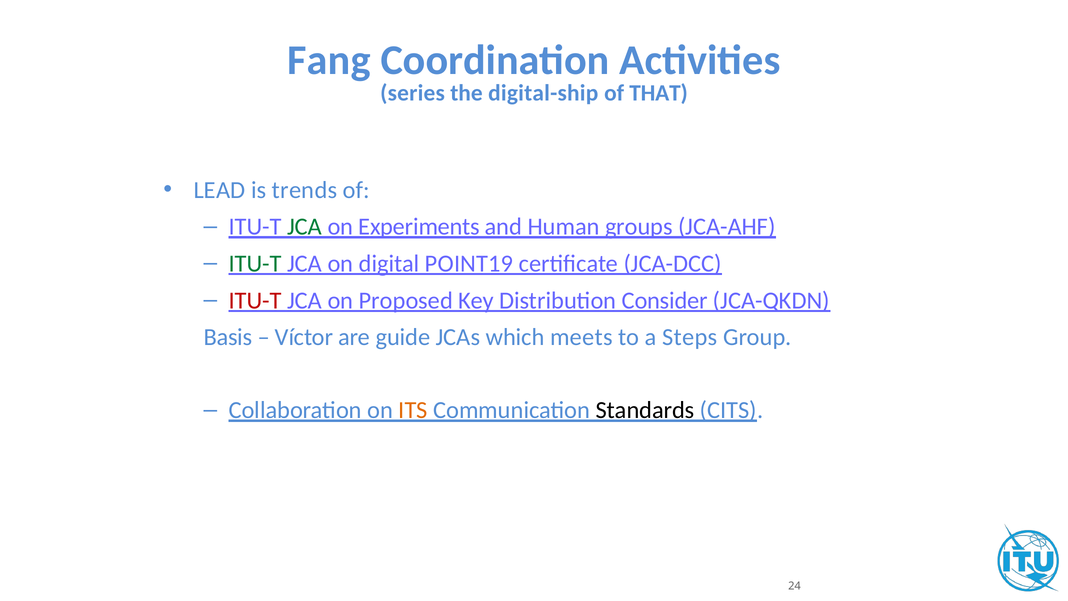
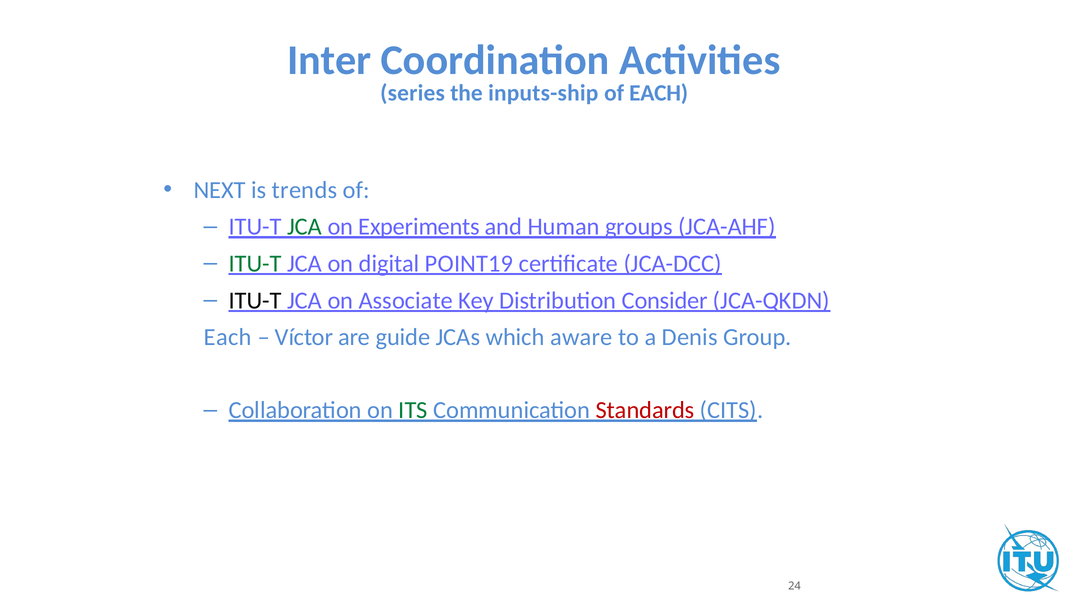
Fang: Fang -> Inter
digital-ship: digital-ship -> inputs-ship
of THAT: THAT -> EACH
LEAD: LEAD -> NEXT
ITU-T at (255, 300) colour: red -> black
Proposed: Proposed -> Associate
Basis at (228, 337): Basis -> Each
meets: meets -> aware
Steps: Steps -> Denis
ITS colour: orange -> green
Standards colour: black -> red
